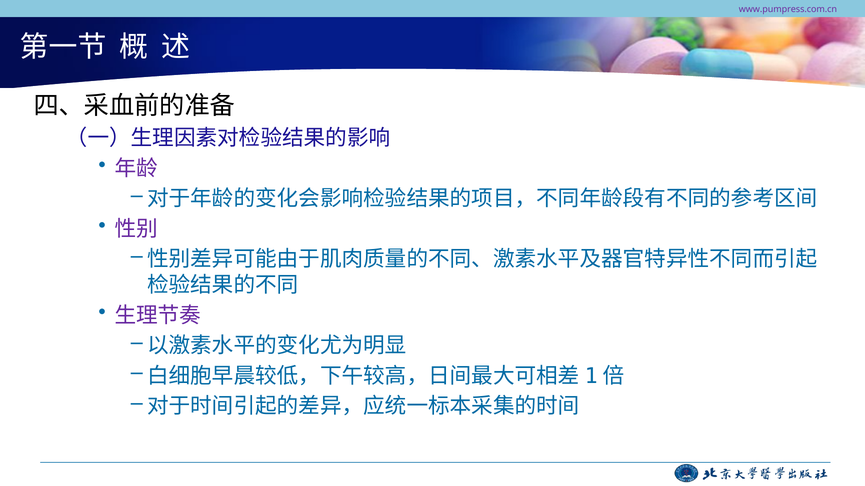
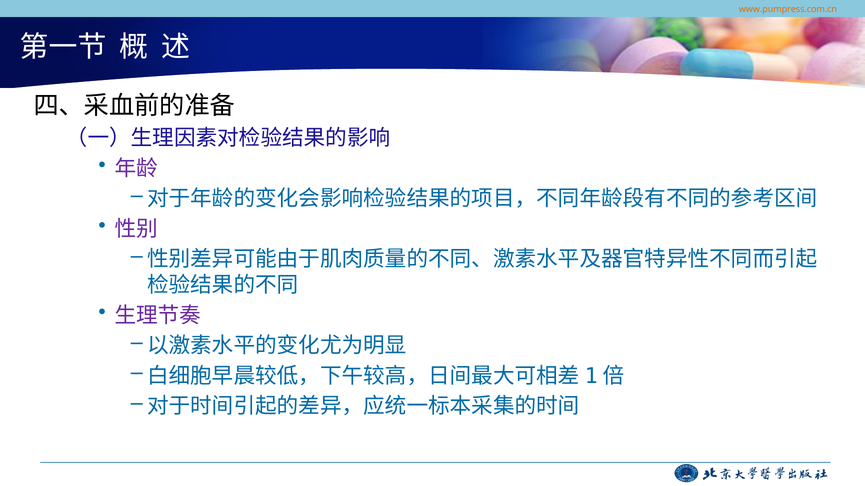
www.pumpress.com.cn colour: purple -> orange
